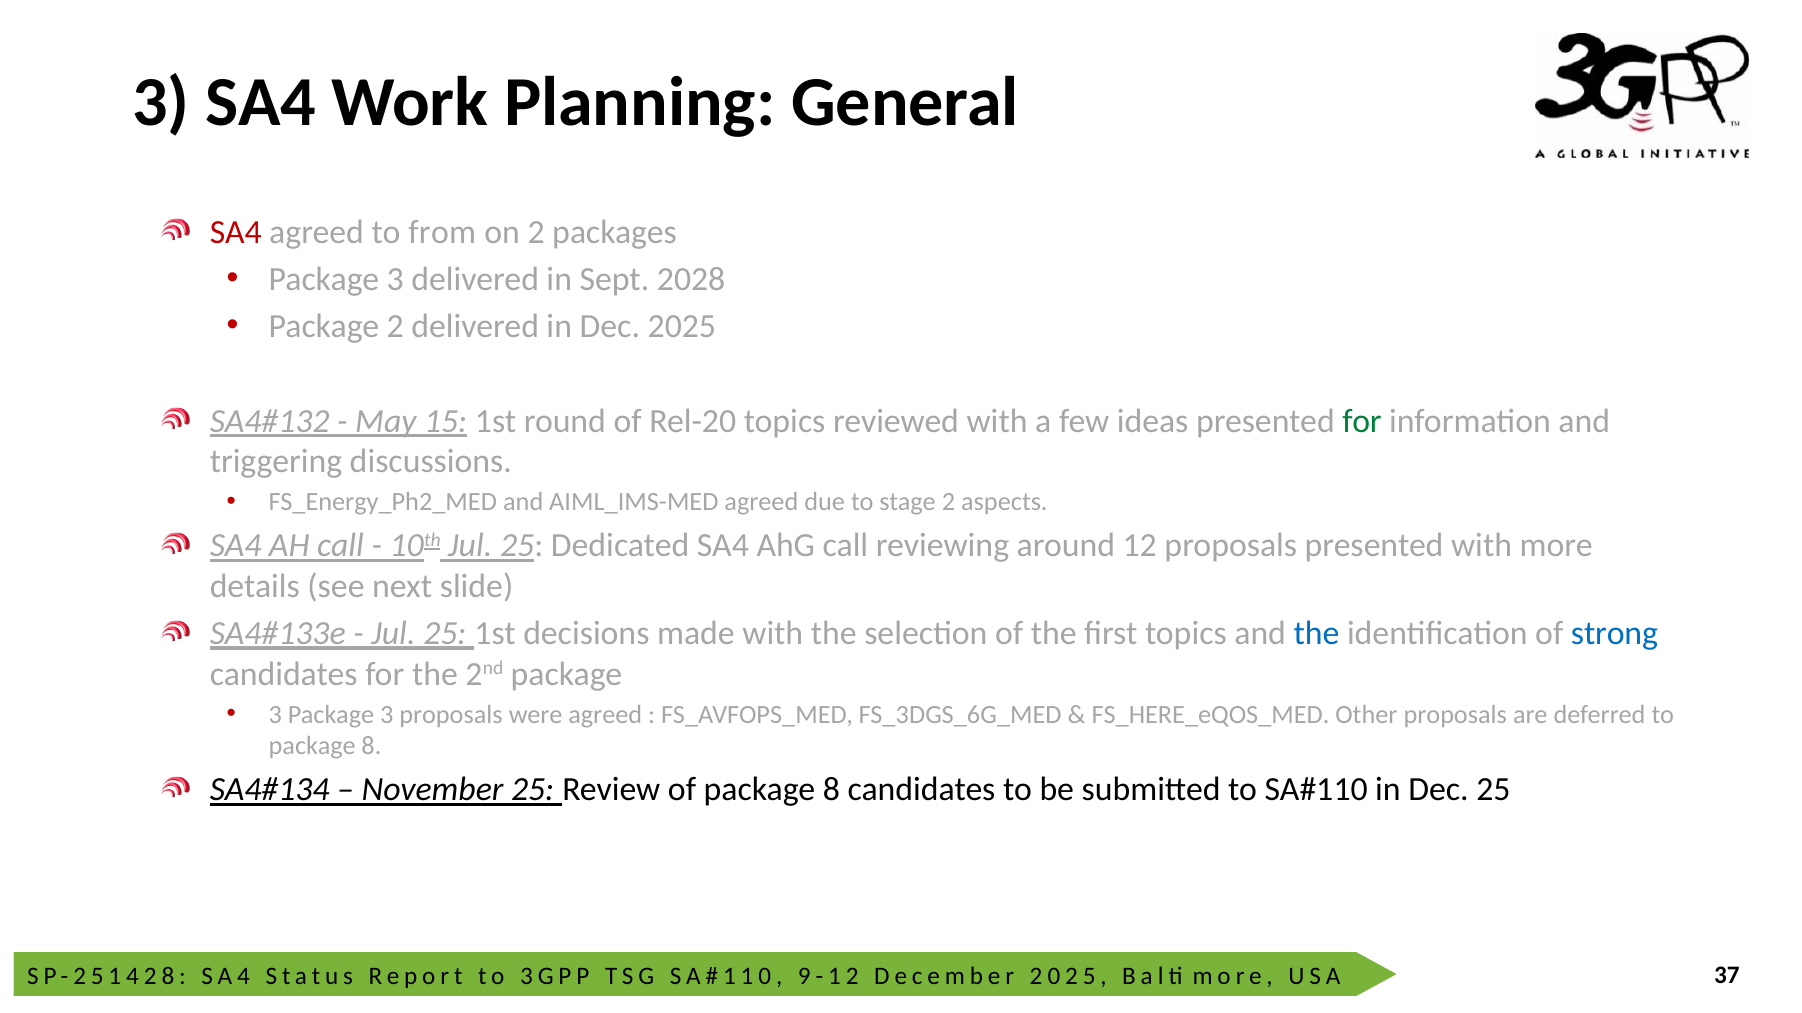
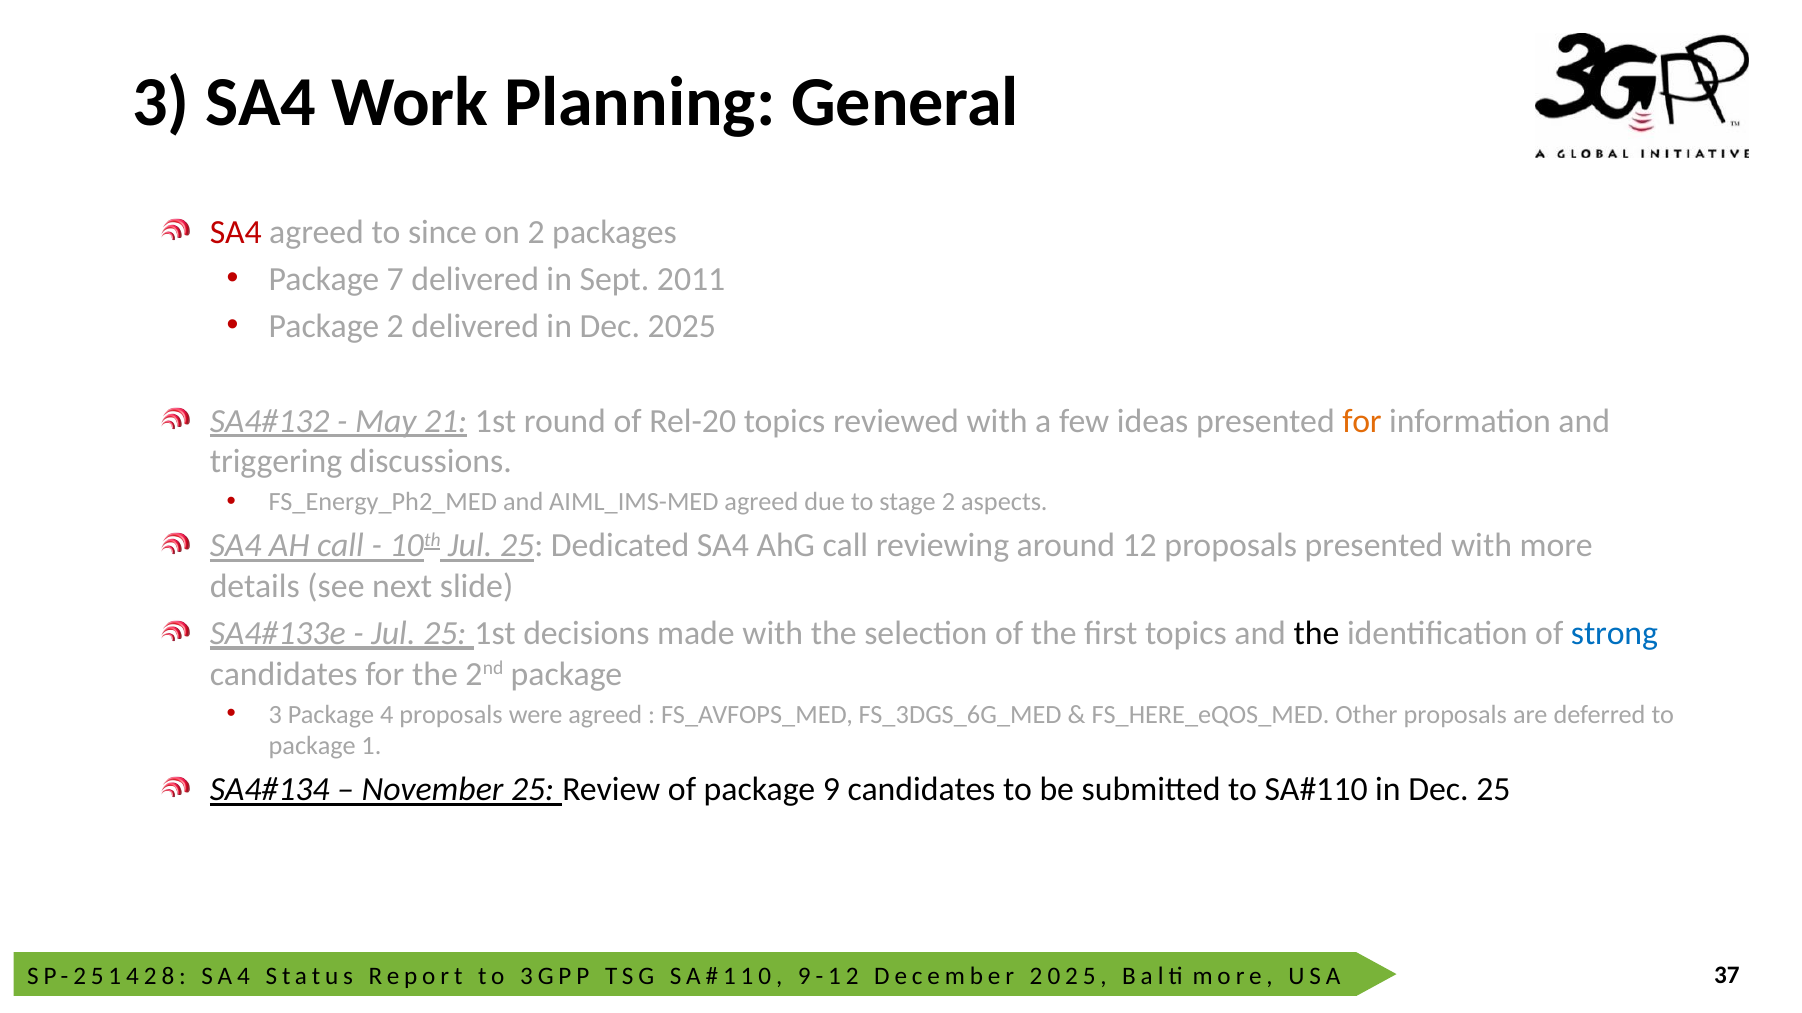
from: from -> since
3 at (395, 279): 3 -> 7
2028: 2028 -> 2011
15: 15 -> 21
for at (1362, 421) colour: green -> orange
the at (1317, 634) colour: blue -> black
3 Package 3: 3 -> 4
8 at (371, 747): 8 -> 1
of package 8: 8 -> 9
